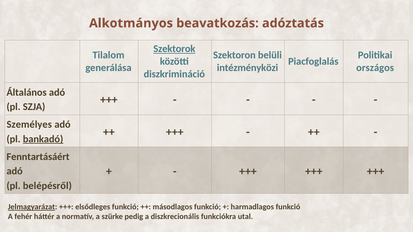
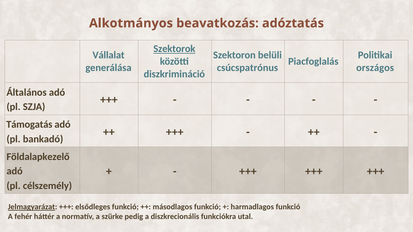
Tilalom: Tilalom -> Vállalat
intézményközi: intézményközi -> csúcspatrónus
Személyes: Személyes -> Támogatás
bankadó underline: present -> none
Fenntartásáért: Fenntartásáért -> Földalapkezelő
belépésről: belépésről -> célszemély
